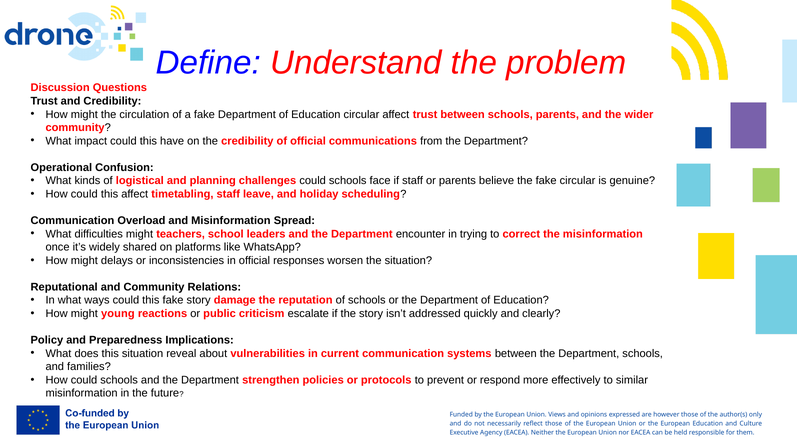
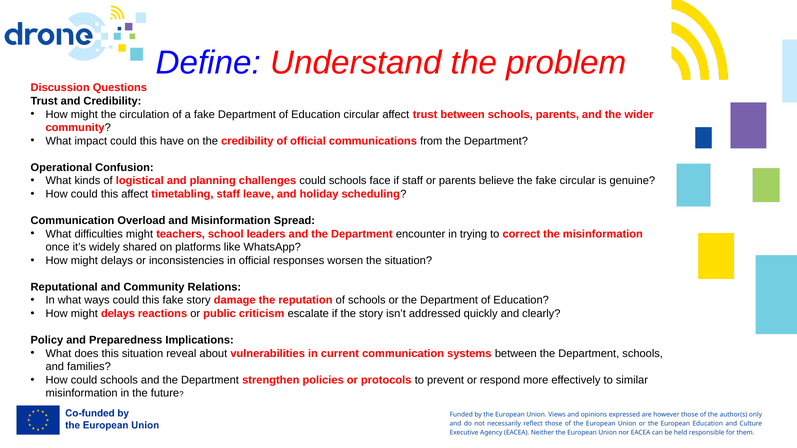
young at (118, 314): young -> delays
